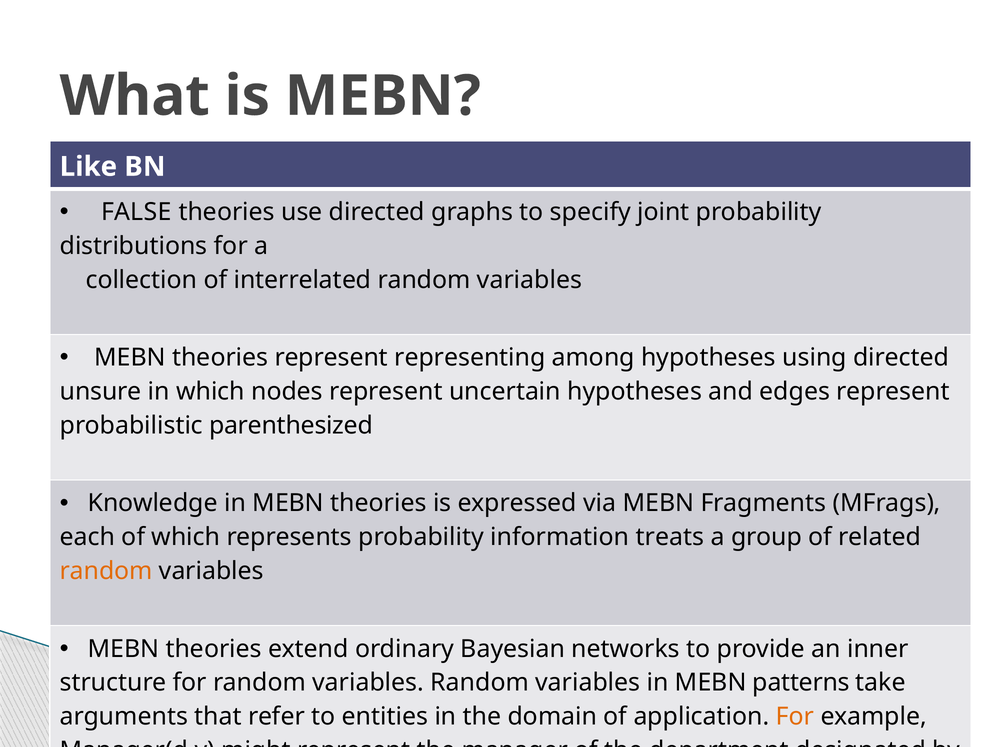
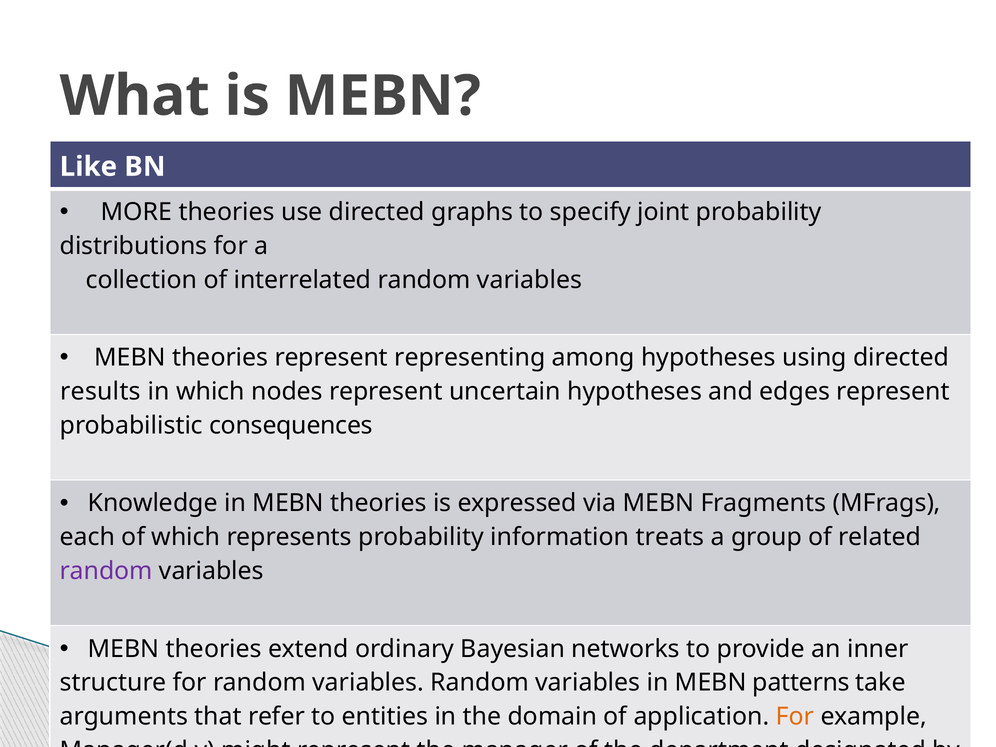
FALSE: FALSE -> MORE
unsure: unsure -> results
parenthesized: parenthesized -> consequences
random at (106, 571) colour: orange -> purple
